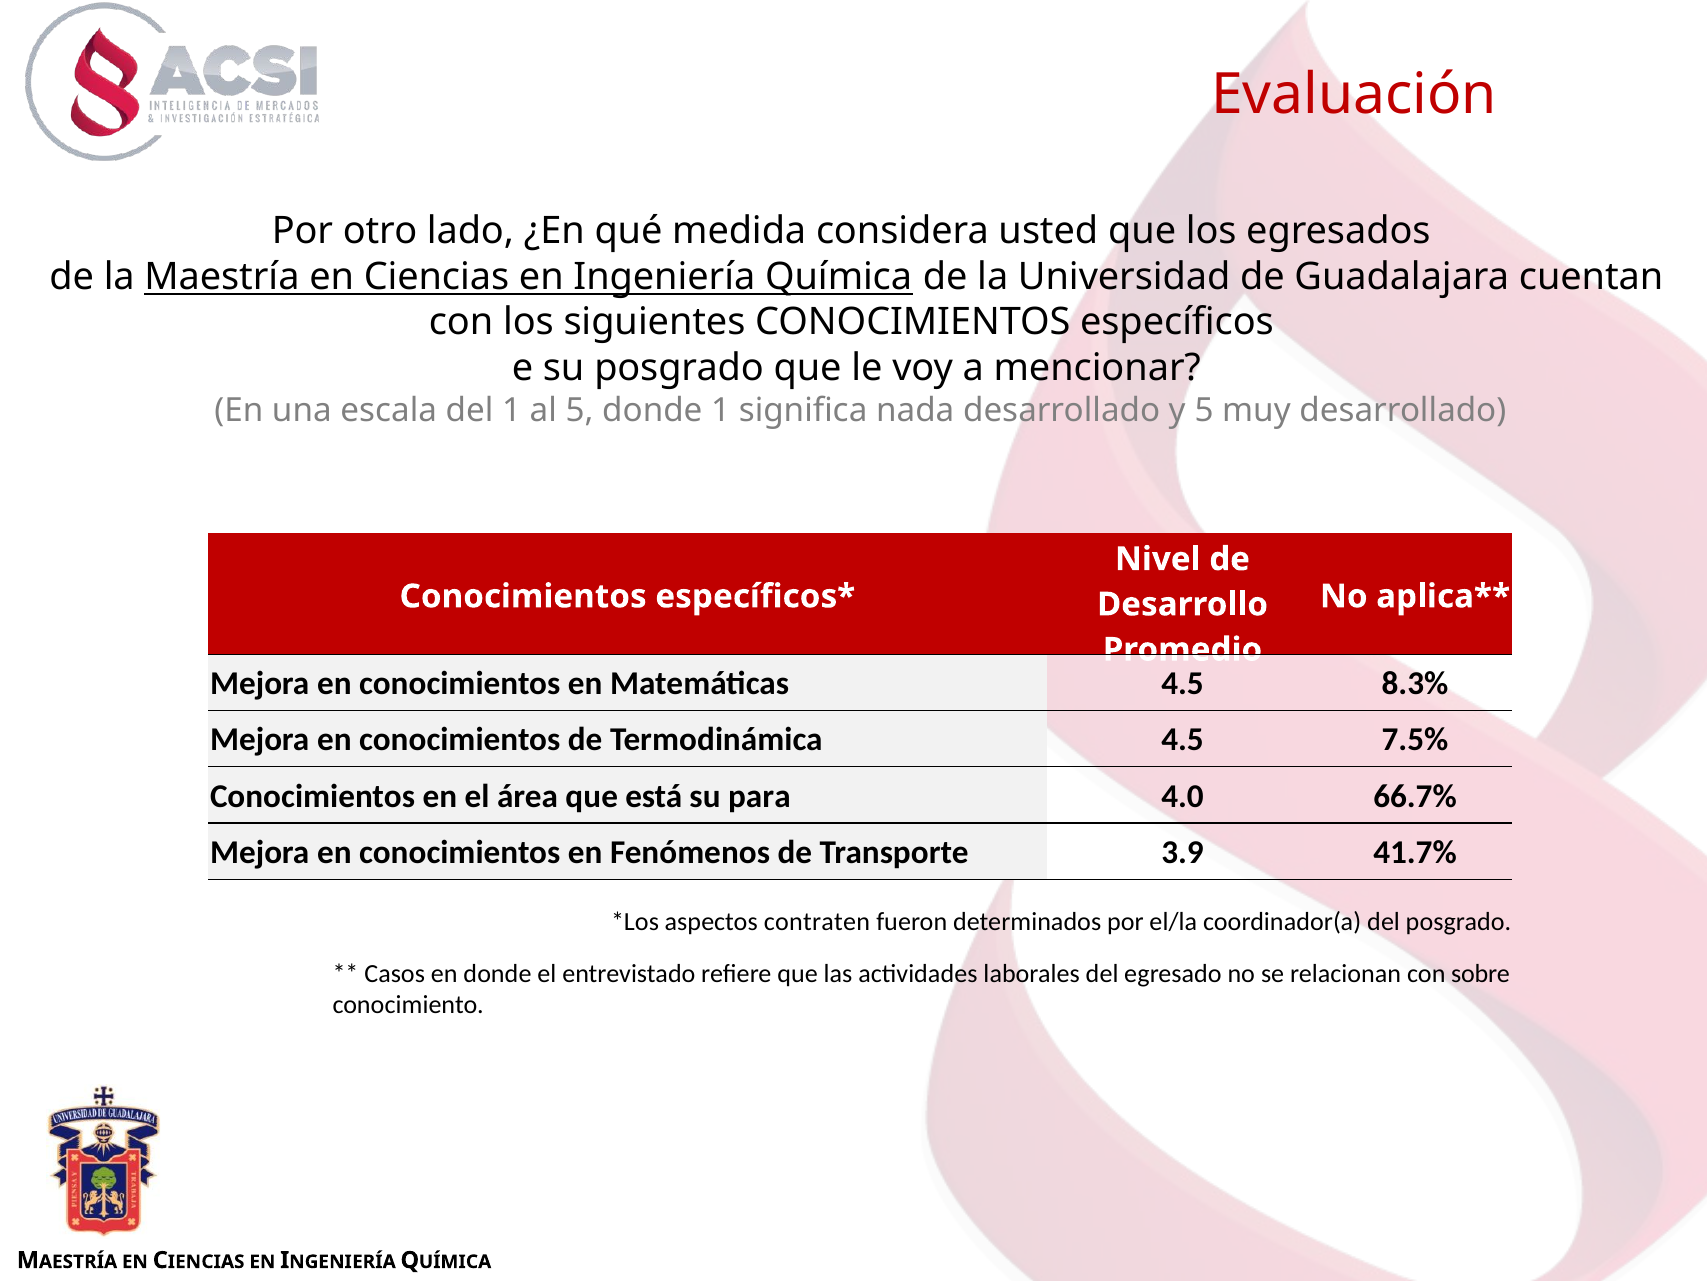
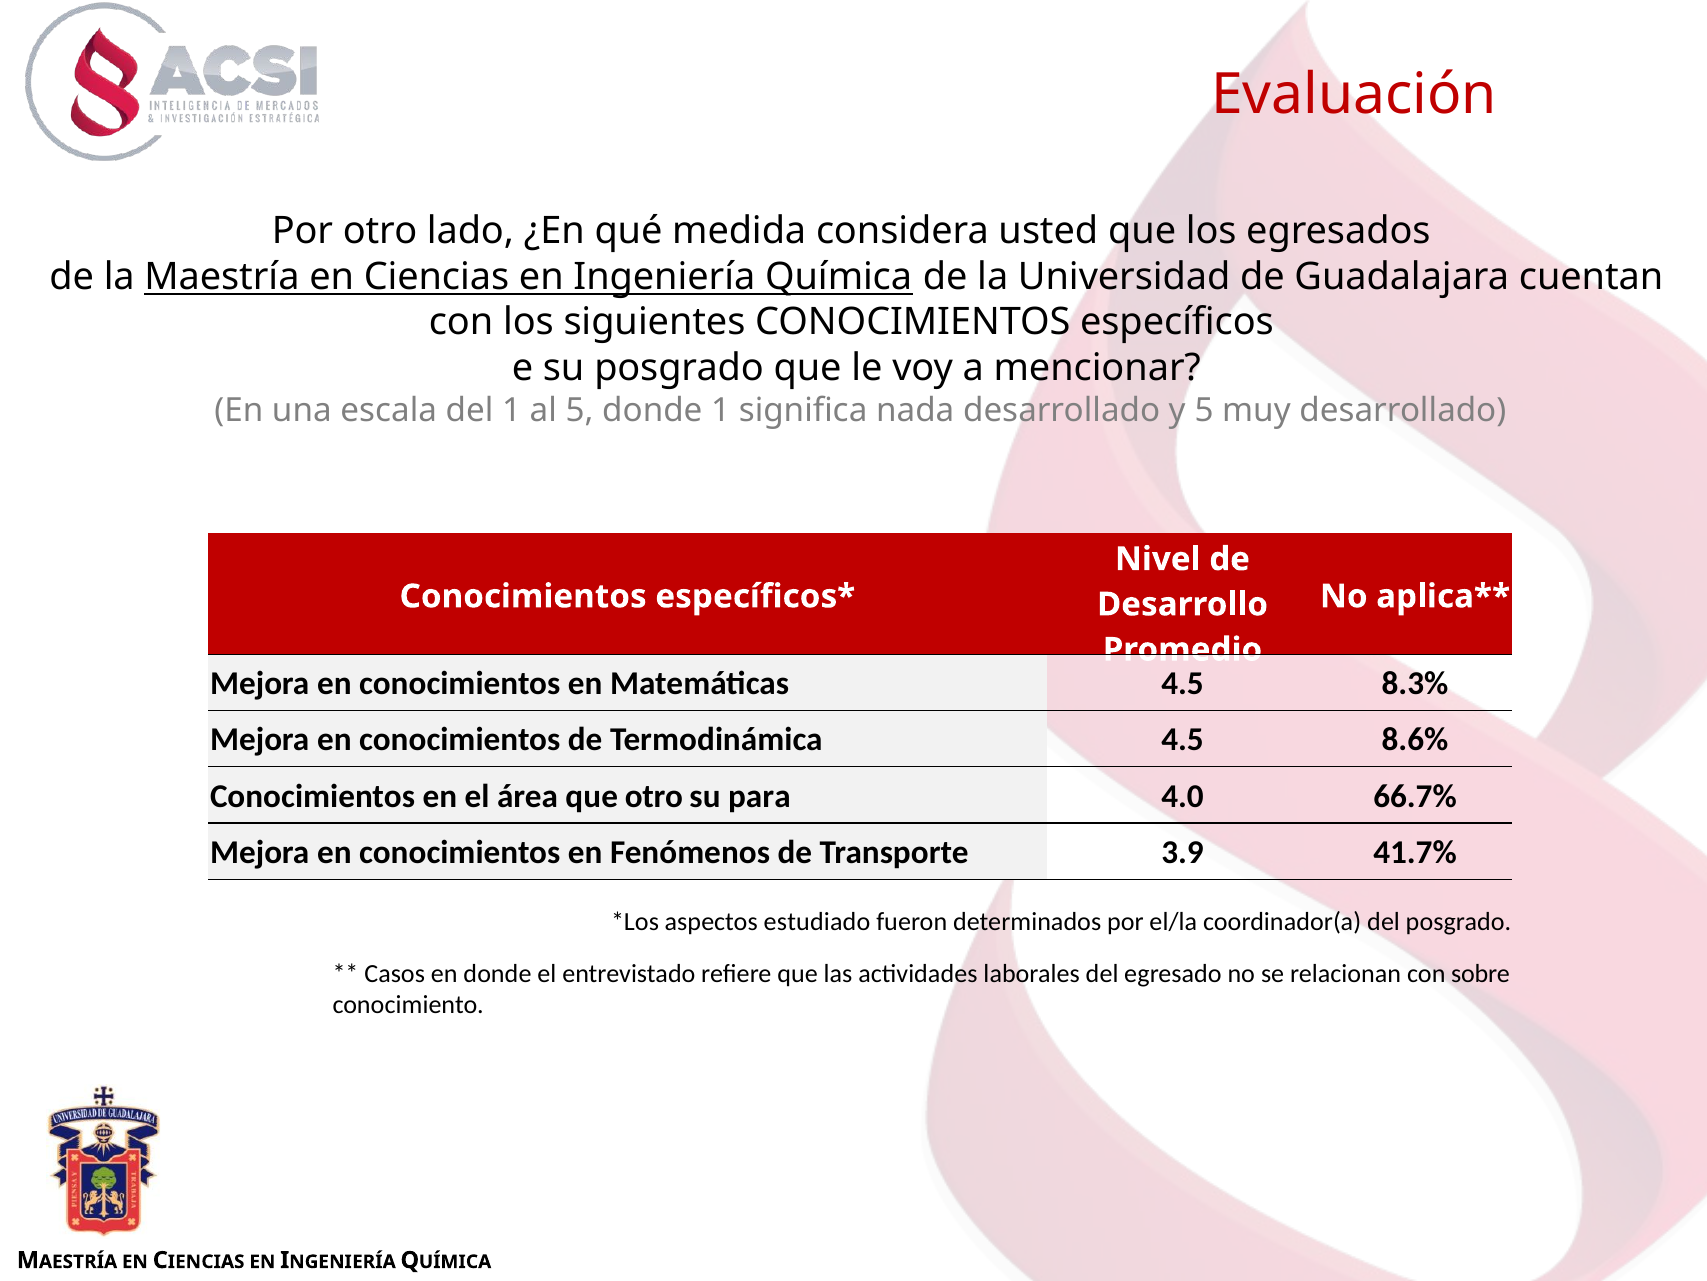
7.5%: 7.5% -> 8.6%
que está: está -> otro
contraten: contraten -> estudiado
